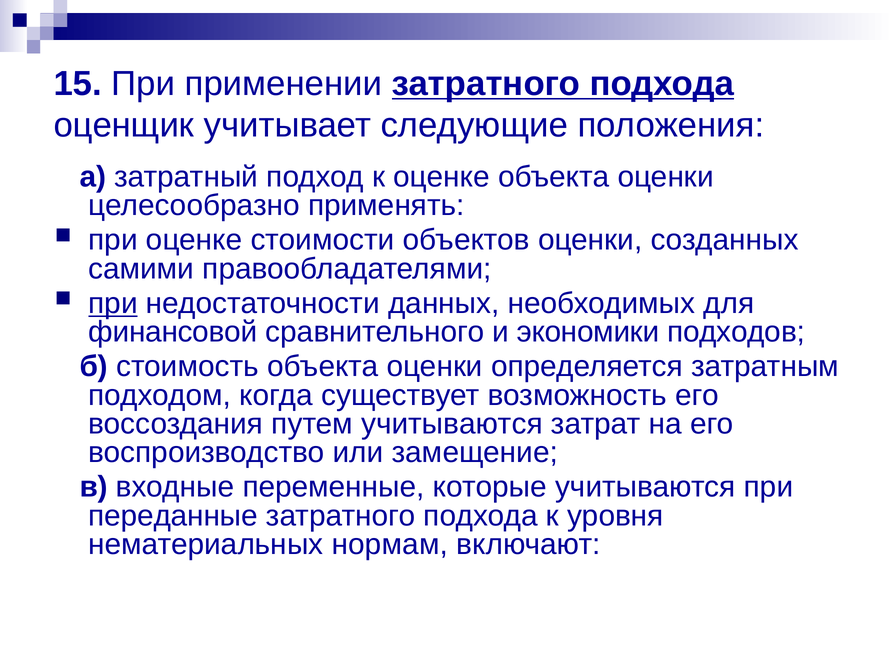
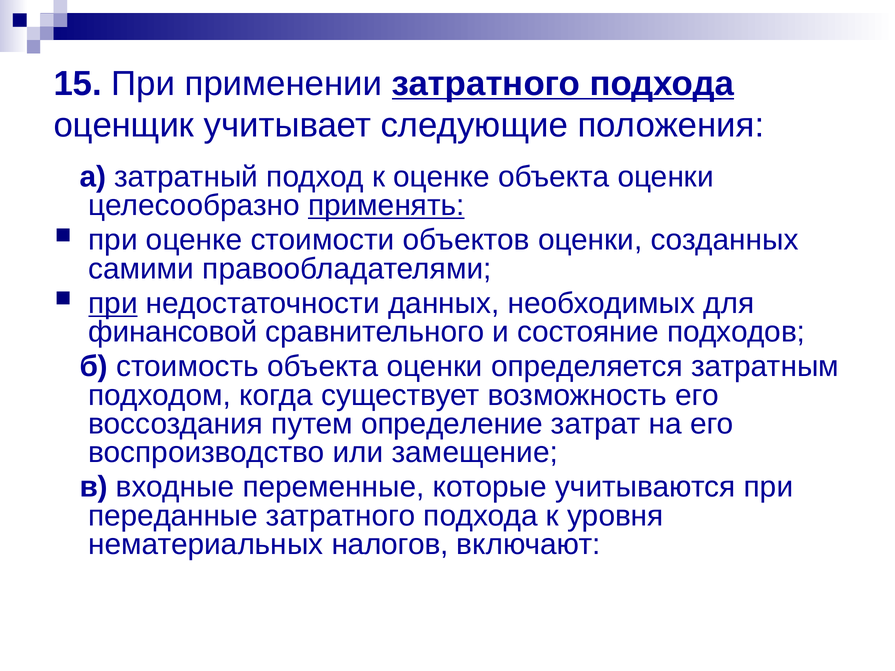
применять underline: none -> present
экономики: экономики -> состояние
путем учитываются: учитываются -> определение
нормам: нормам -> налогов
